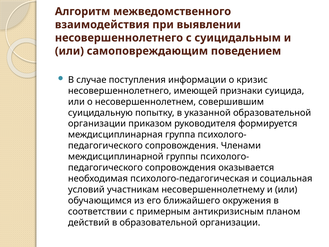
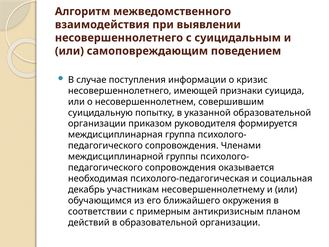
условий: условий -> декабрь
